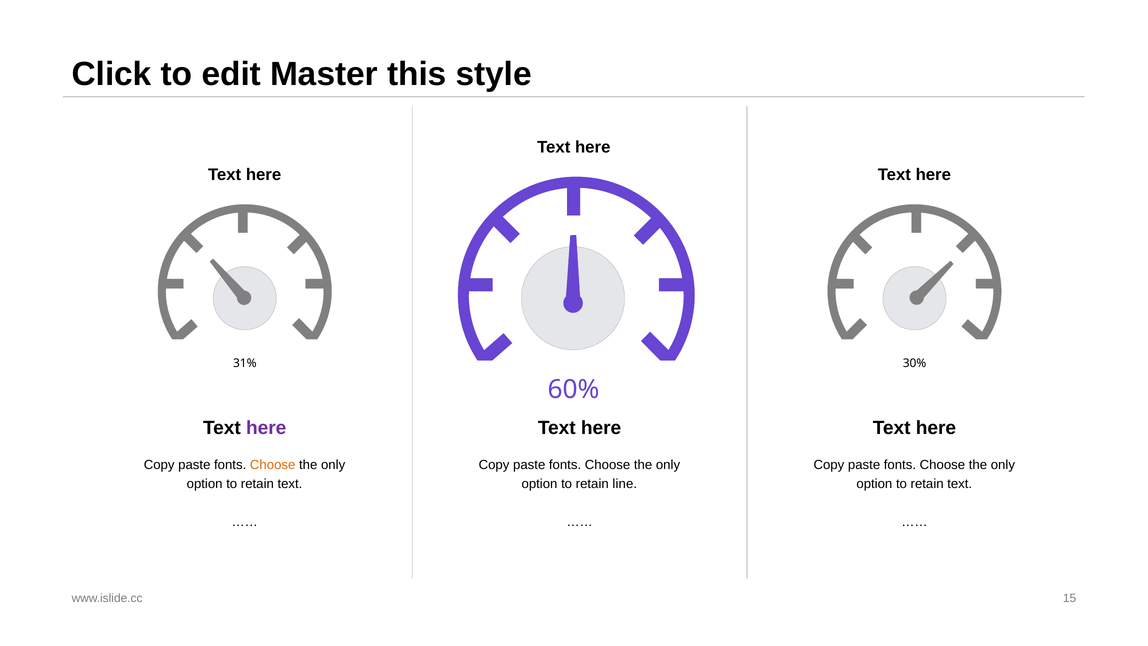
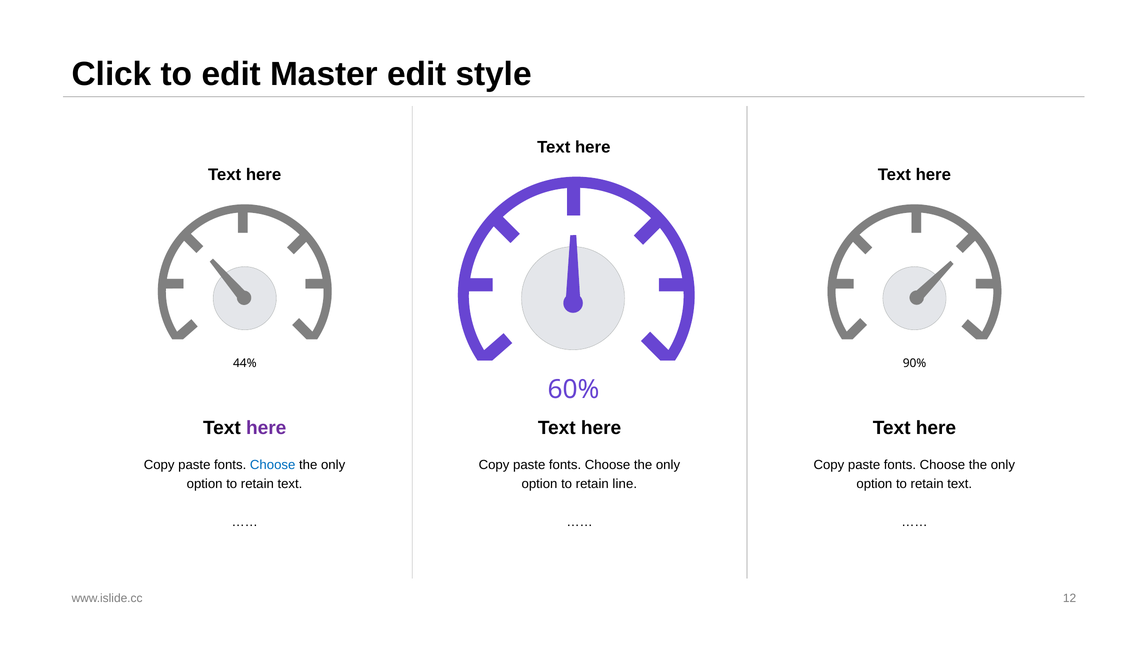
Master this: this -> edit
31%: 31% -> 44%
30%: 30% -> 90%
Choose at (273, 465) colour: orange -> blue
15: 15 -> 12
